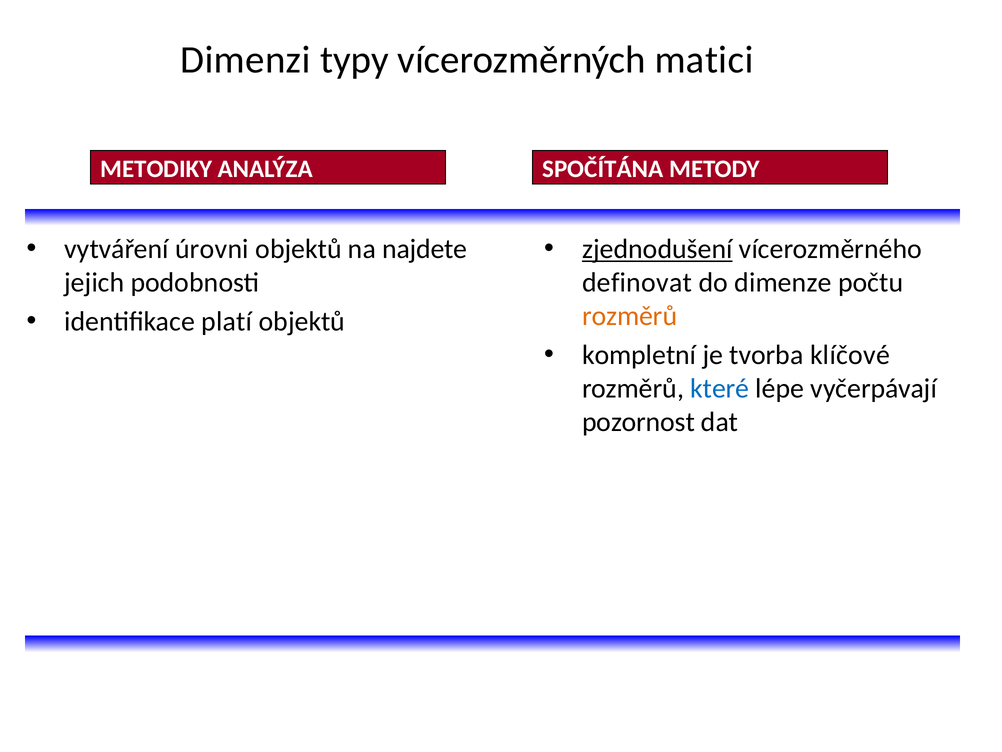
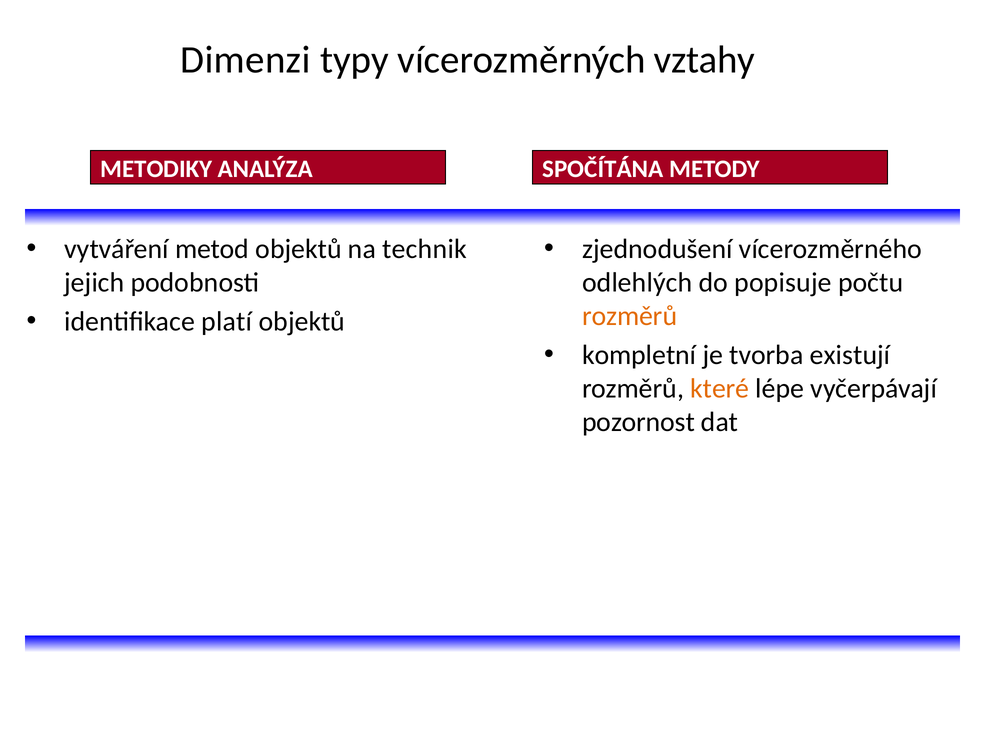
matici: matici -> vztahy
úrovni: úrovni -> metod
najdete: najdete -> technik
zjednodušení underline: present -> none
definovat: definovat -> odlehlých
dimenze: dimenze -> popisuje
klíčové: klíčové -> existují
které colour: blue -> orange
